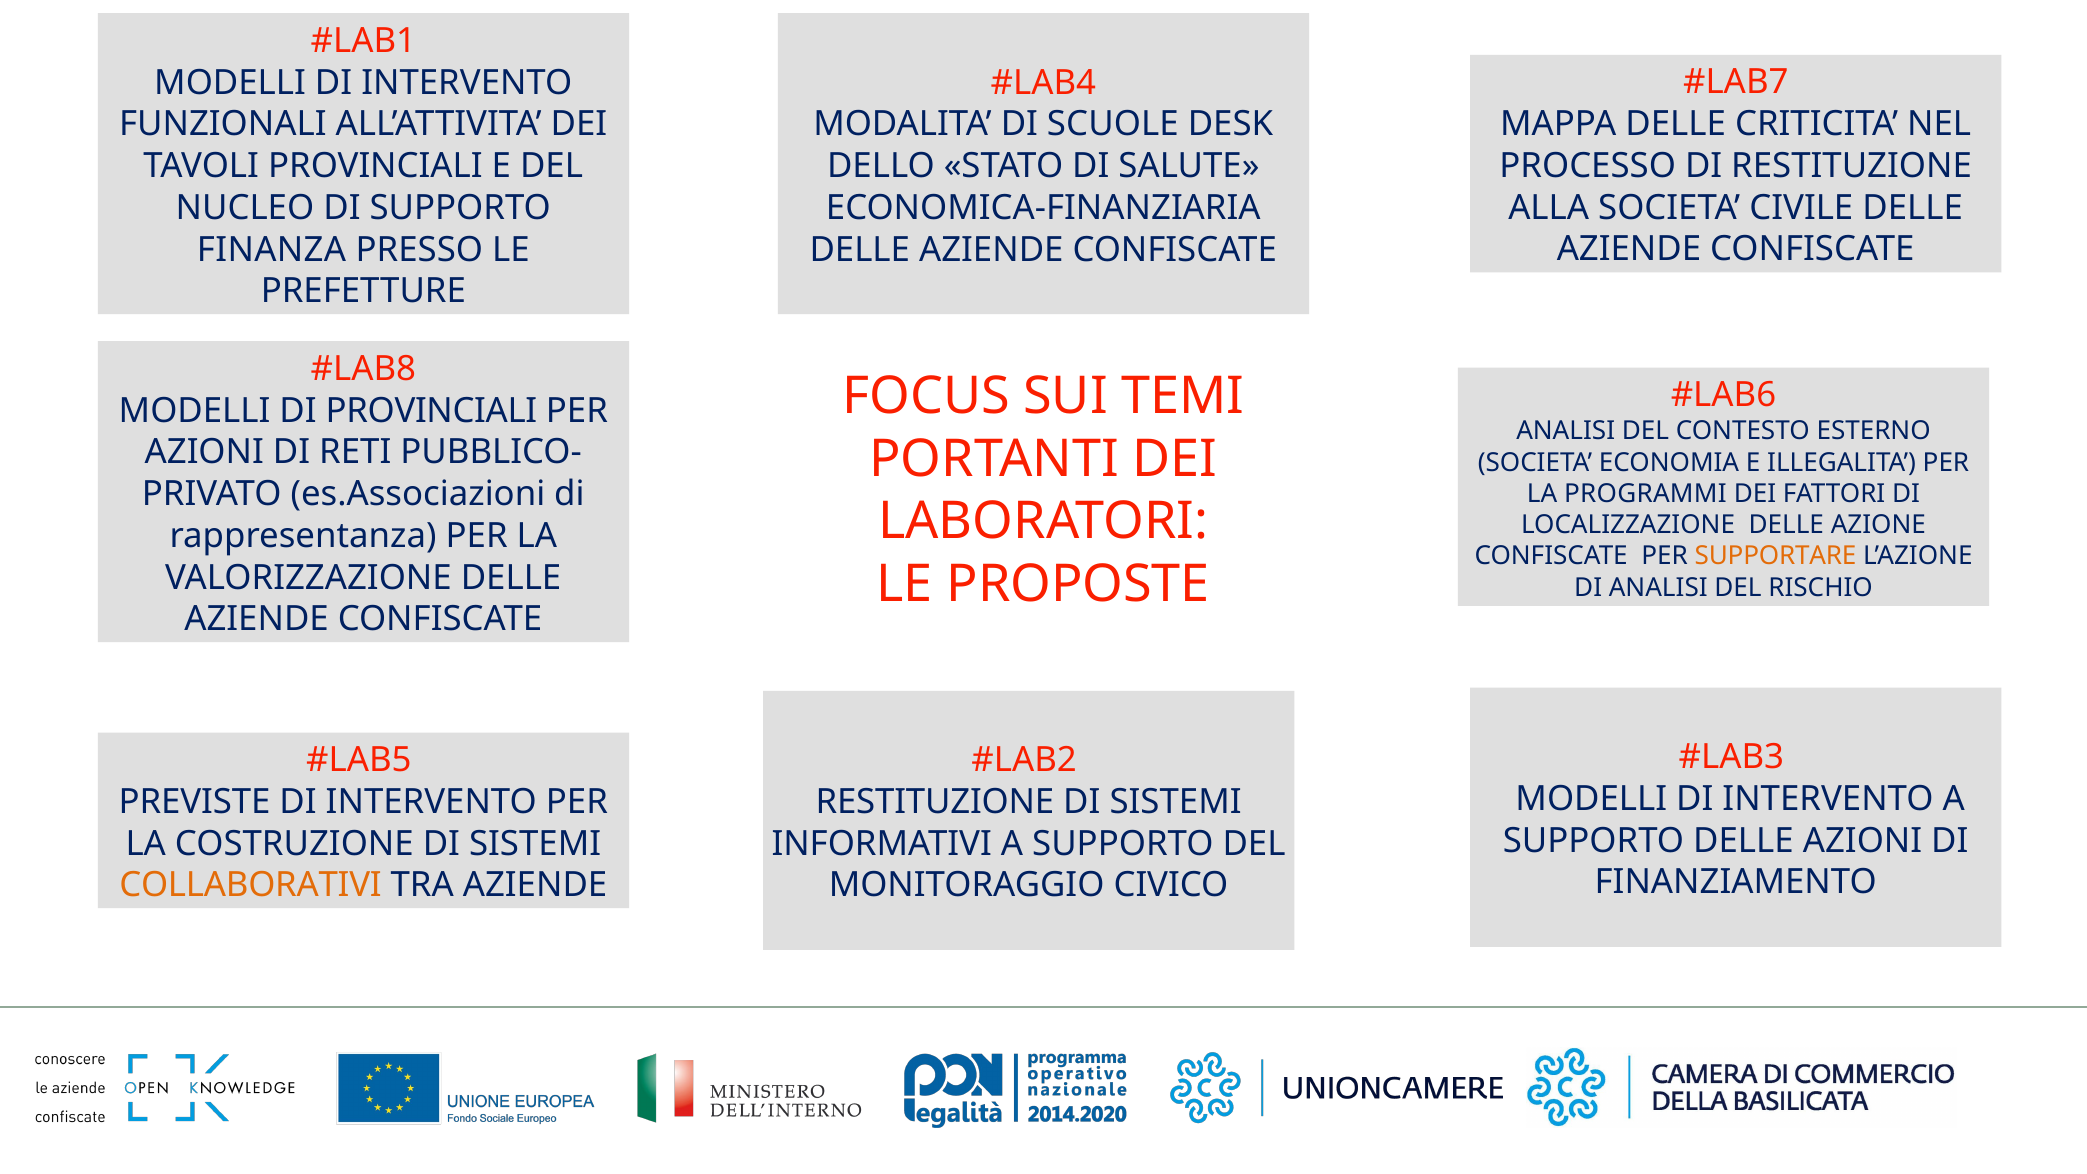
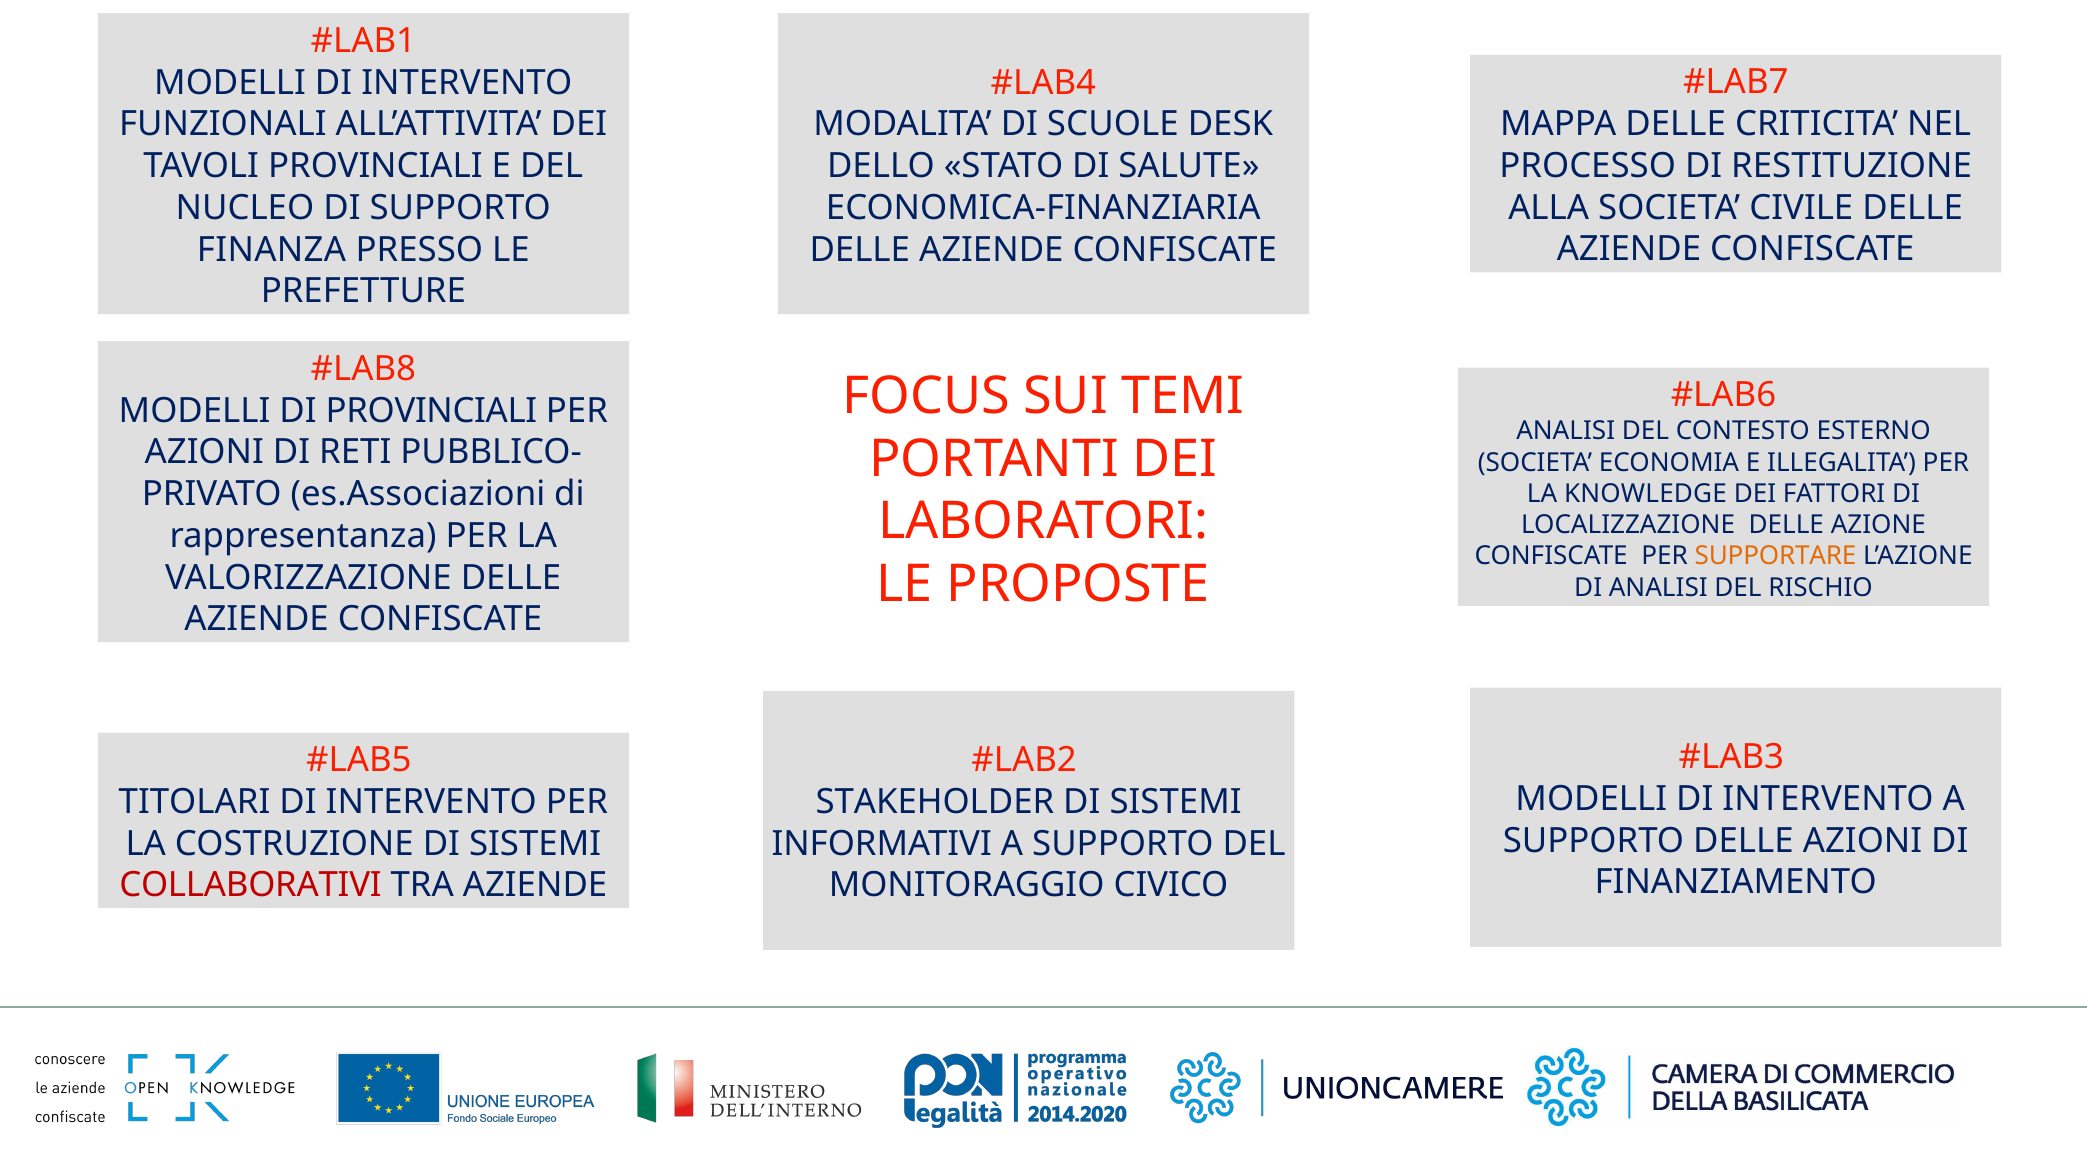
PROGRAMMI: PROGRAMMI -> KNOWLEDGE
PREVISTE: PREVISTE -> TITOLARI
RESTITUZIONE at (935, 802): RESTITUZIONE -> STAKEHOLDER
COLLABORATIVI colour: orange -> red
